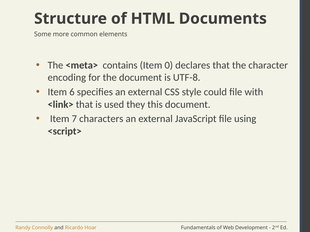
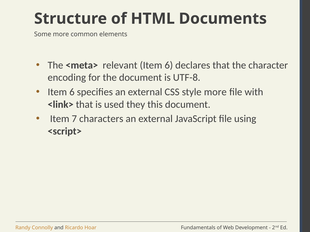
contains: contains -> relevant
0 at (169, 65): 0 -> 6
style could: could -> more
